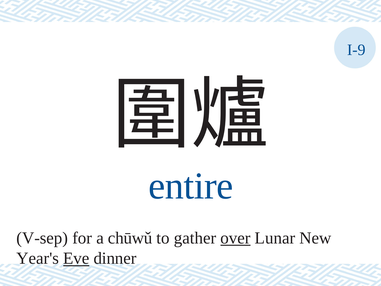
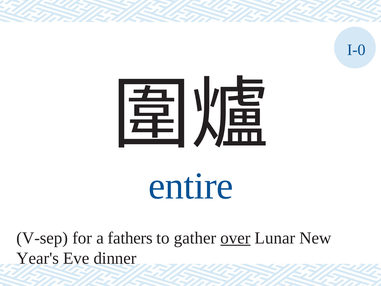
I-9: I-9 -> I-0
chūwǔ: chūwǔ -> fathers
Eve underline: present -> none
